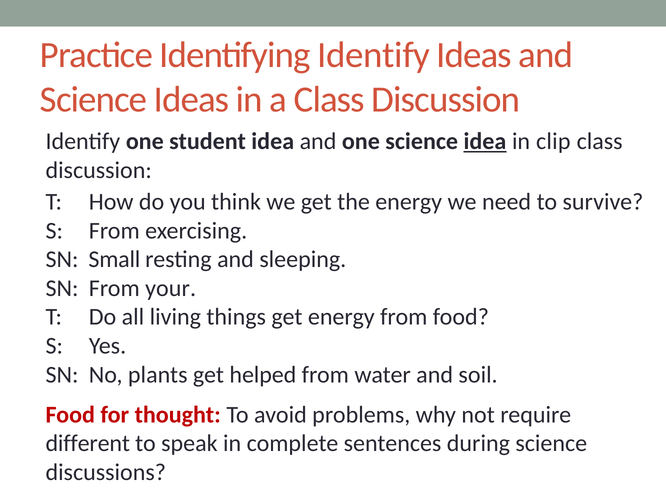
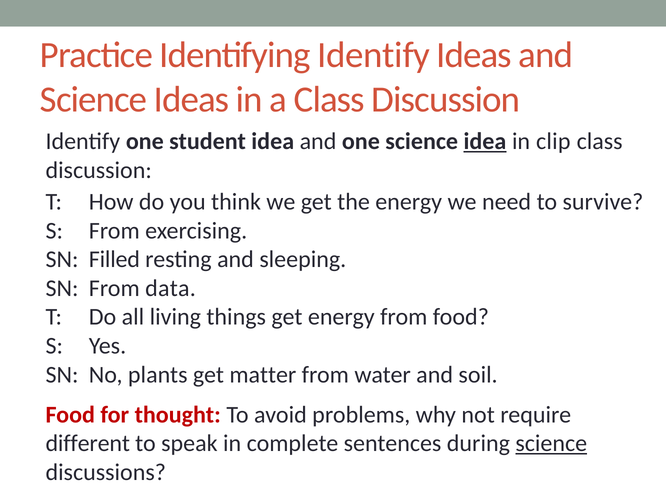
Small: Small -> Filled
your: your -> data
helped: helped -> matter
science at (551, 444) underline: none -> present
